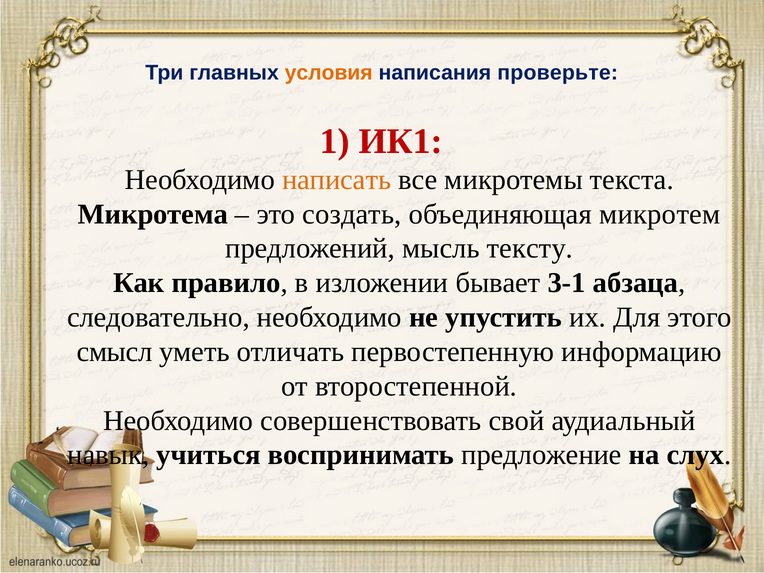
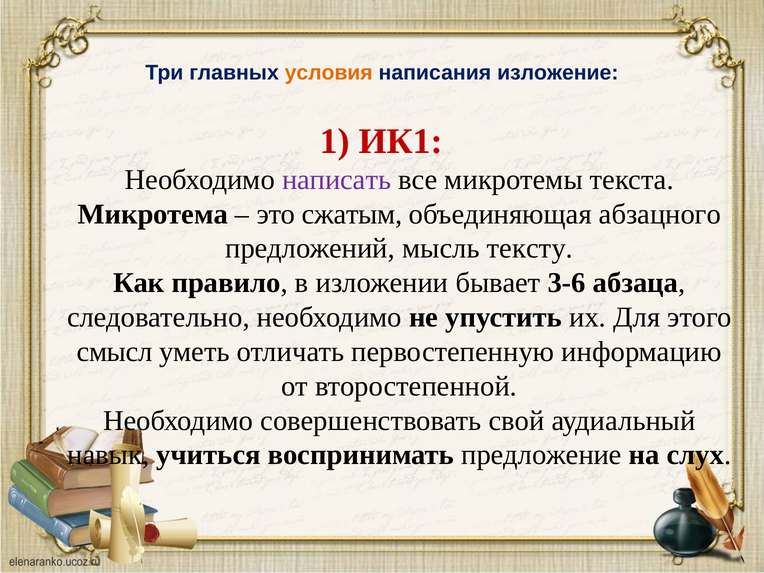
проверьте: проверьте -> изложение
написать colour: orange -> purple
создать: создать -> сжатым
микротем: микротем -> абзацного
3-1: 3-1 -> 3-6
